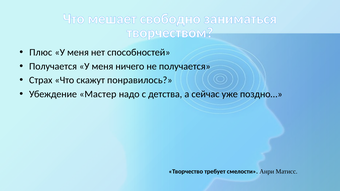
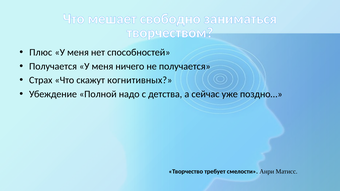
понравилось: понравилось -> когнитивных
Мастер: Мастер -> Полной
